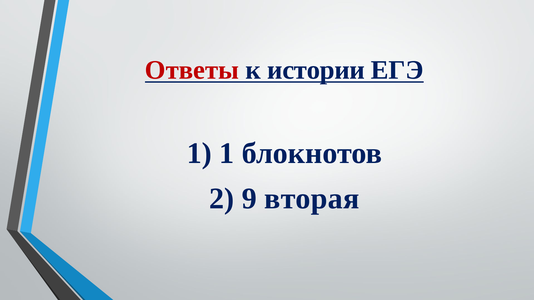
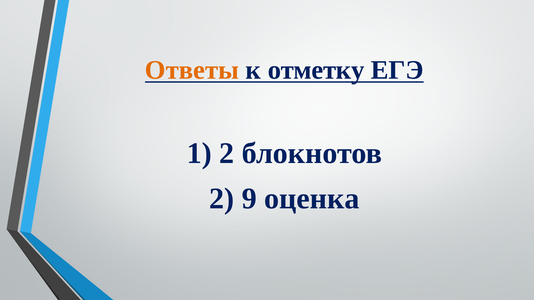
Ответы colour: red -> orange
истории: истории -> отметку
1 1: 1 -> 2
вторая: вторая -> оценка
